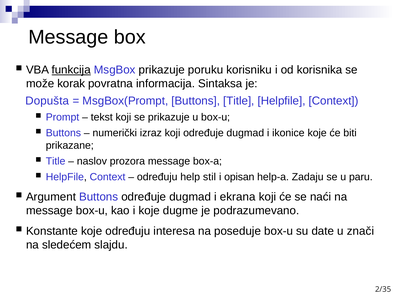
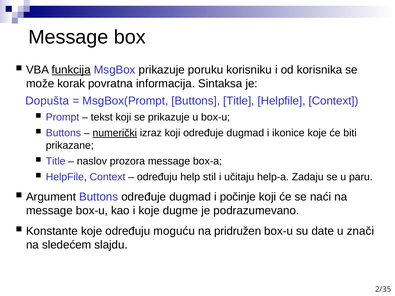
numerički underline: none -> present
opisan: opisan -> učitaju
ekrana: ekrana -> počinje
interesa: interesa -> moguću
poseduje: poseduje -> pridružen
